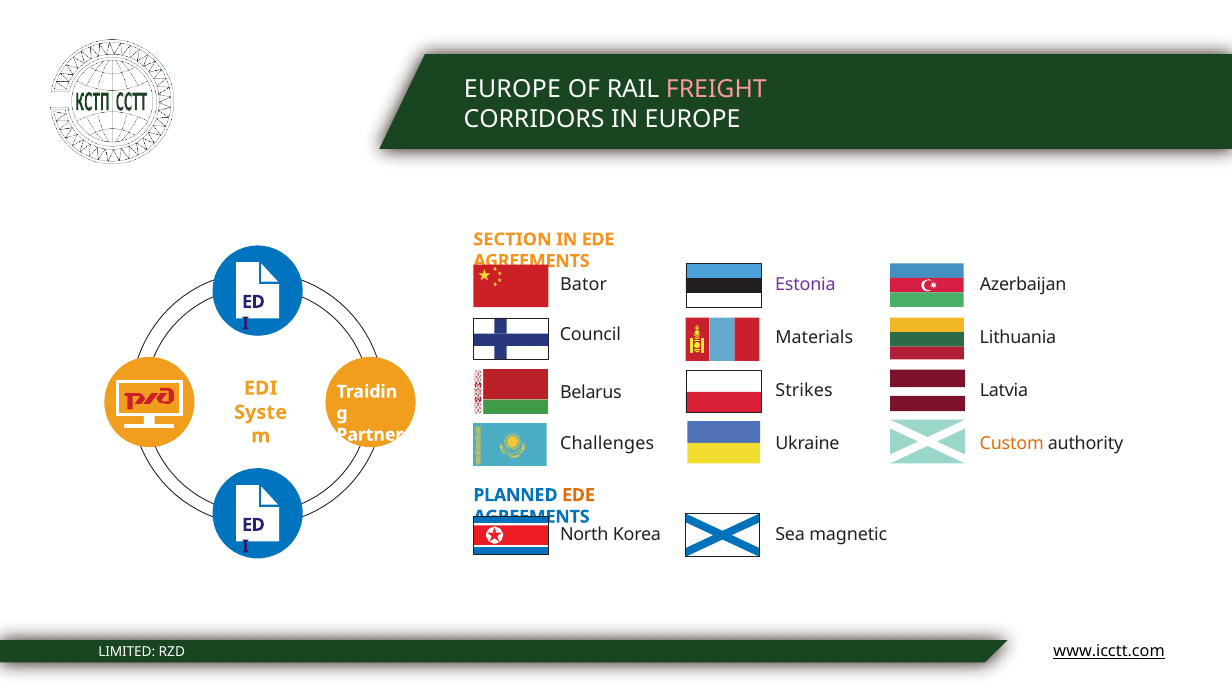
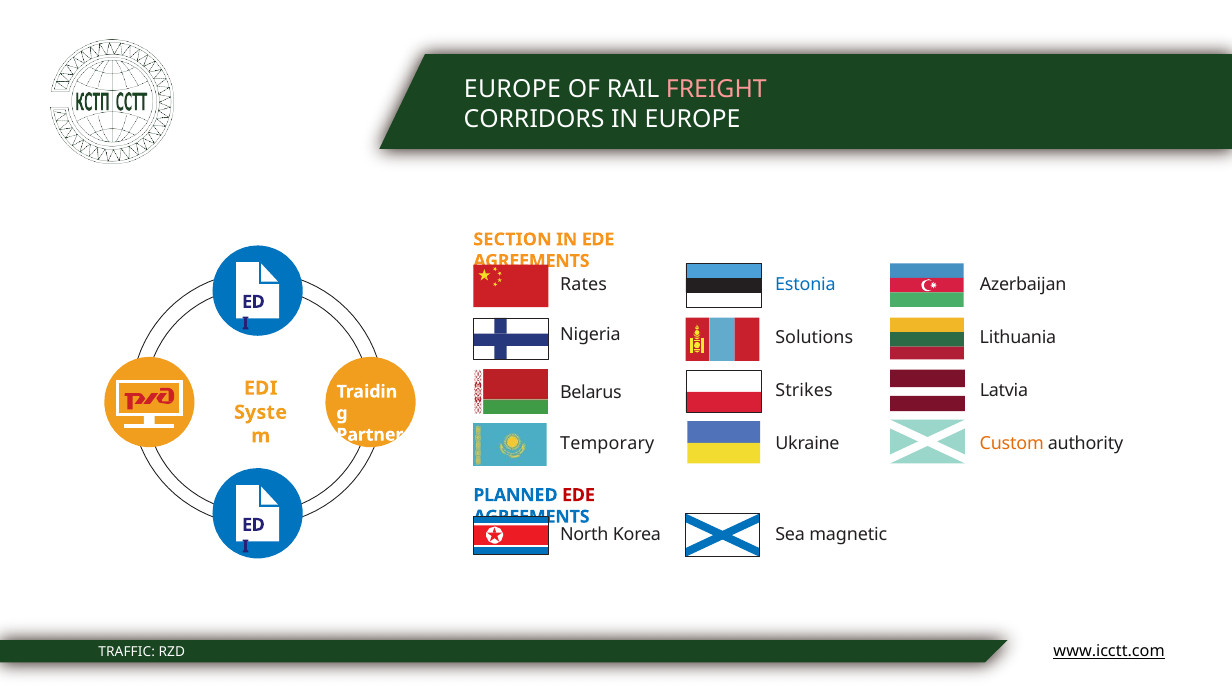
Bator: Bator -> Rates
Estonia colour: purple -> blue
Council: Council -> Nigeria
Materials: Materials -> Solutions
Challenges: Challenges -> Temporary
EDE at (578, 495) colour: orange -> red
LIMITED: LIMITED -> TRAFFIC
